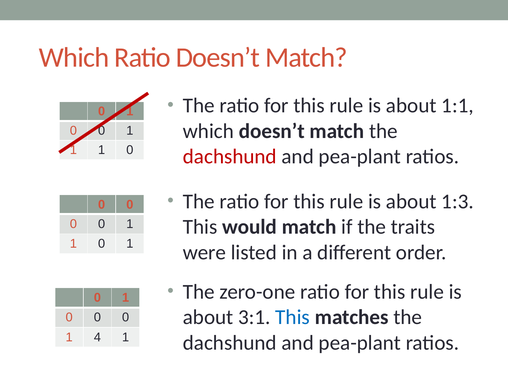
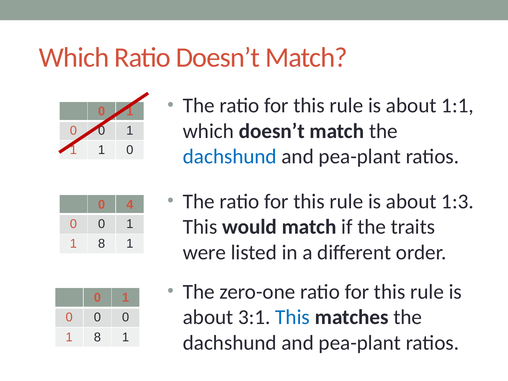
dachshund at (230, 156) colour: red -> blue
0 at (130, 205): 0 -> 4
0 at (102, 244): 0 -> 8
4 at (97, 337): 4 -> 8
